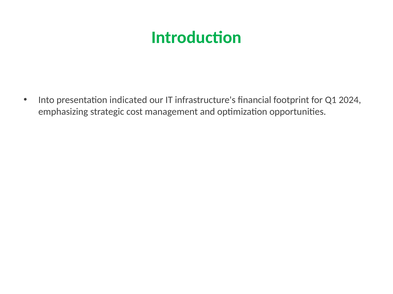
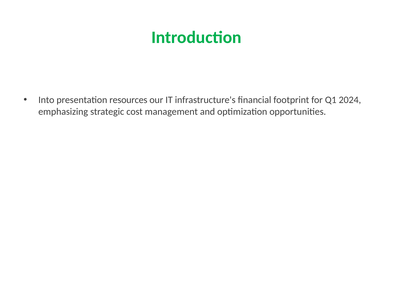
indicated: indicated -> resources
